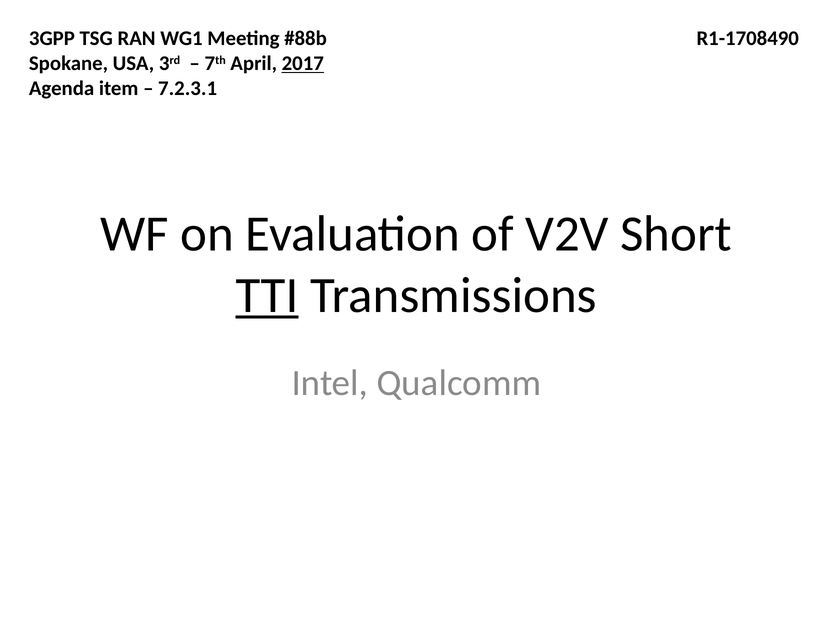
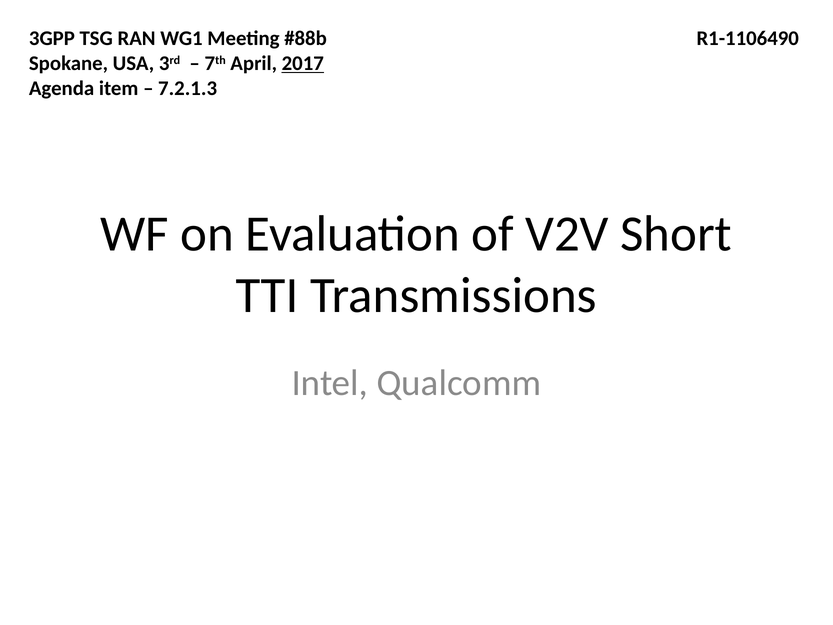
R1-1708490: R1-1708490 -> R1-1106490
7.2.3.1: 7.2.3.1 -> 7.2.1.3
TTI underline: present -> none
